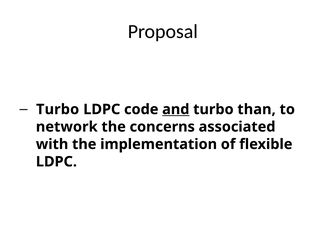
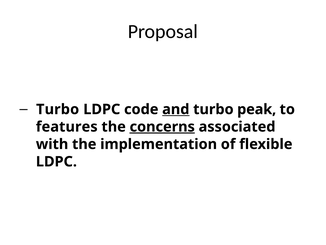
than: than -> peak
network: network -> features
concerns underline: none -> present
